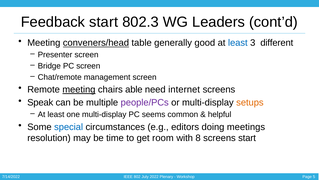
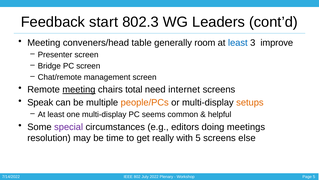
conveners/head underline: present -> none
good: good -> room
different: different -> improve
able: able -> total
people/PCs colour: purple -> orange
special colour: blue -> purple
room: room -> really
with 8: 8 -> 5
screens start: start -> else
